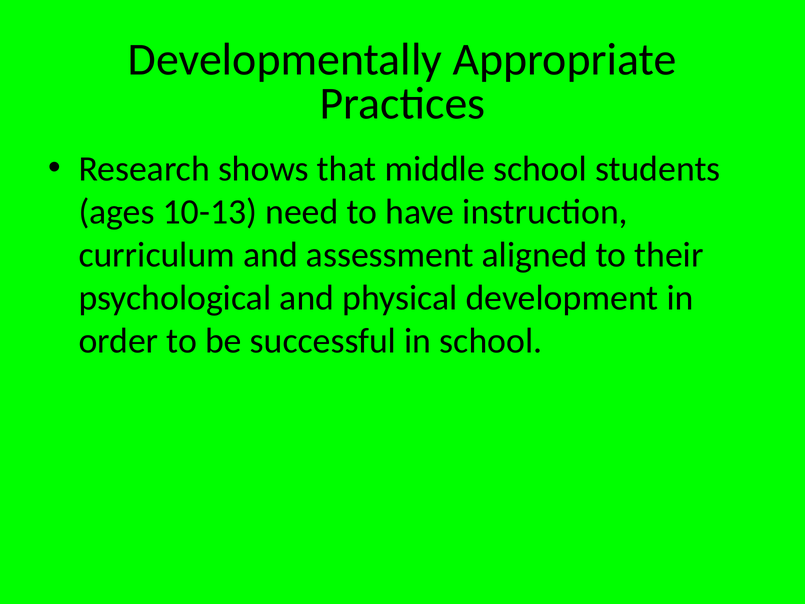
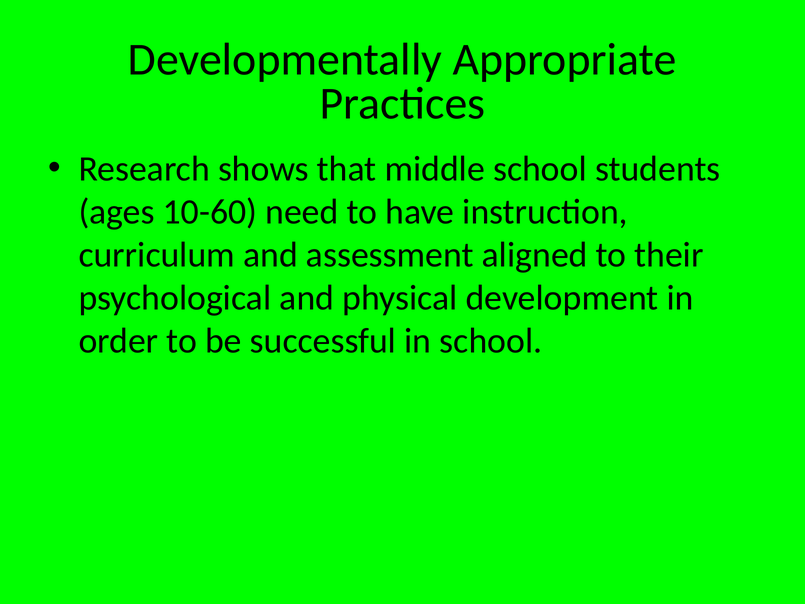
10-13: 10-13 -> 10-60
